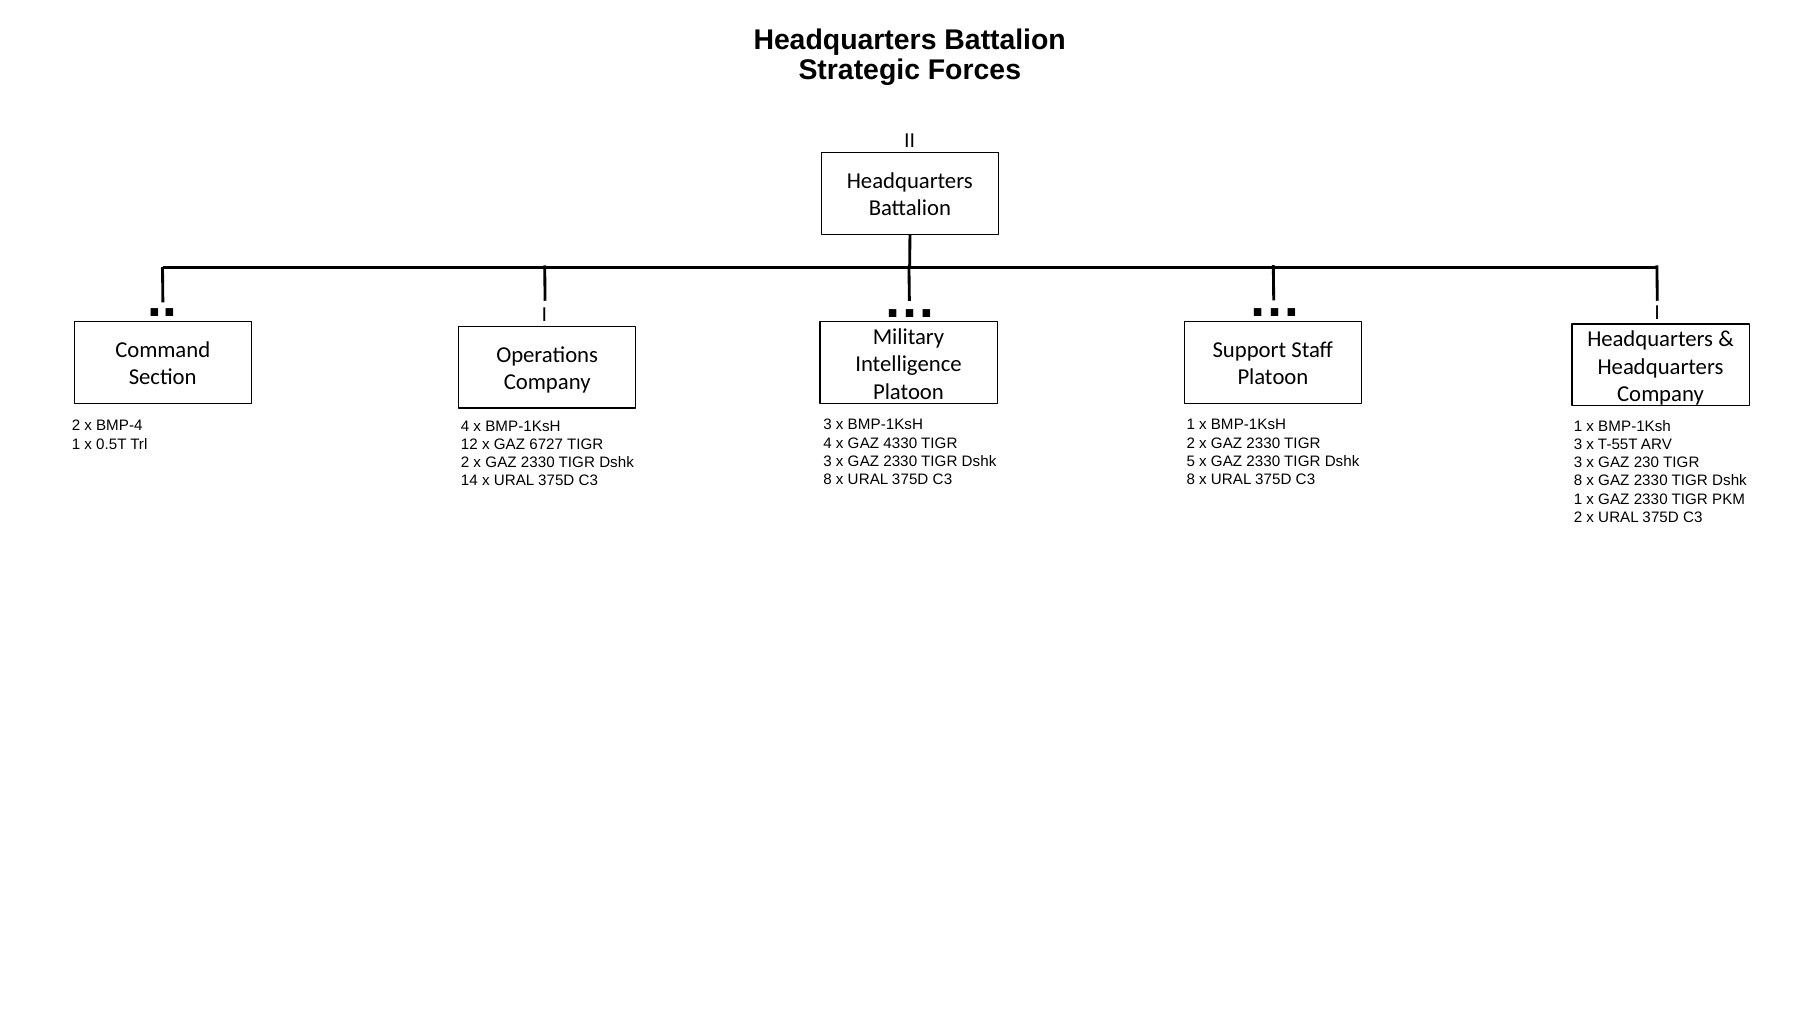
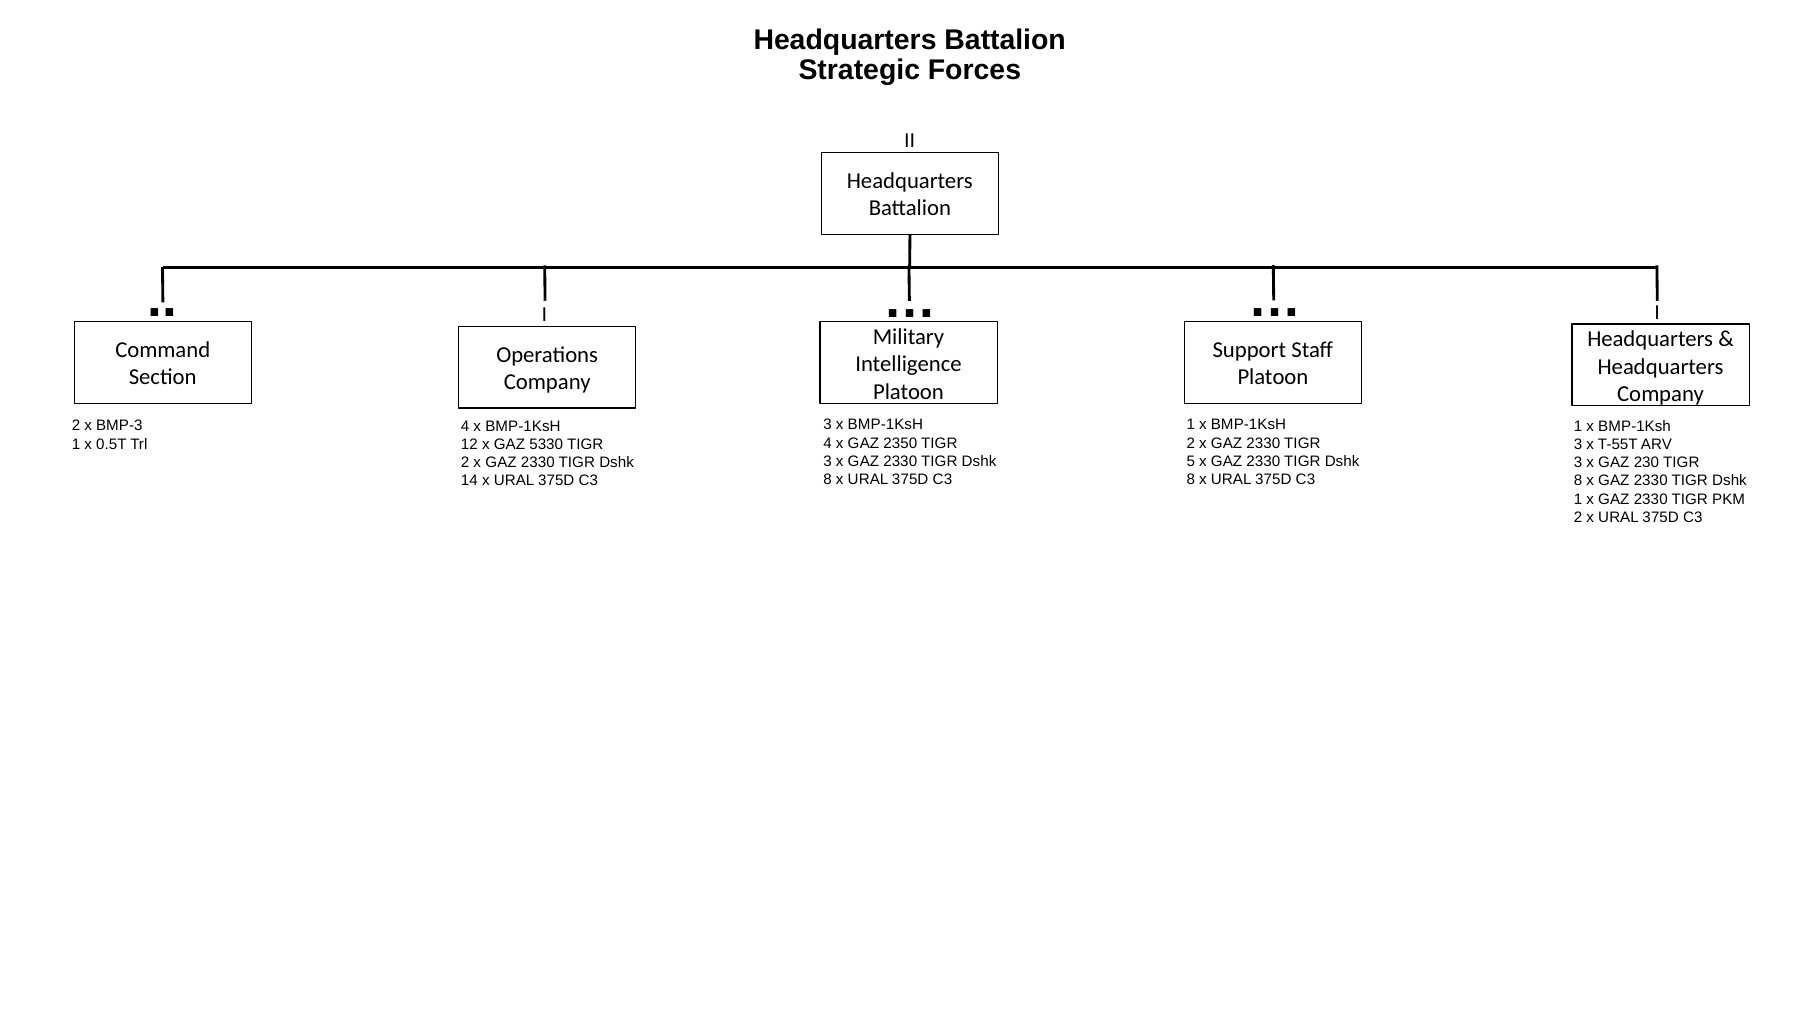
BMP-4: BMP-4 -> BMP-3
4330: 4330 -> 2350
6727: 6727 -> 5330
